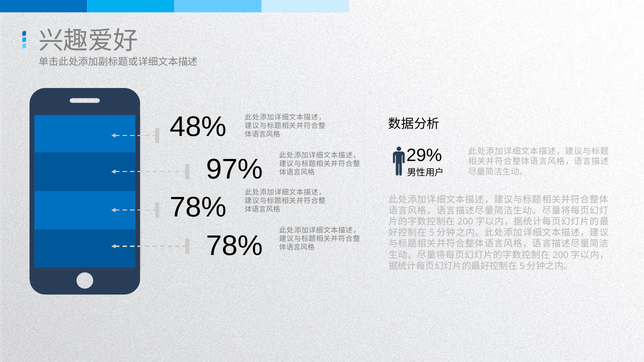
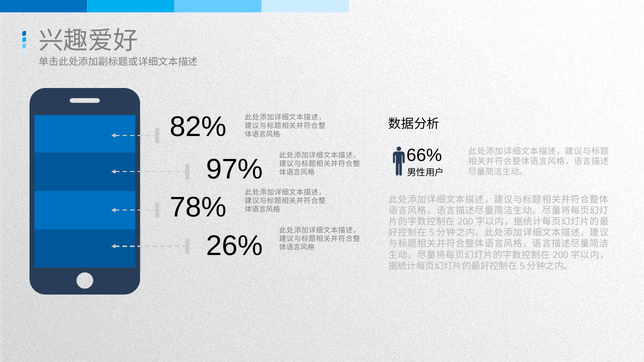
48%: 48% -> 82%
29%: 29% -> 66%
78% at (234, 246): 78% -> 26%
